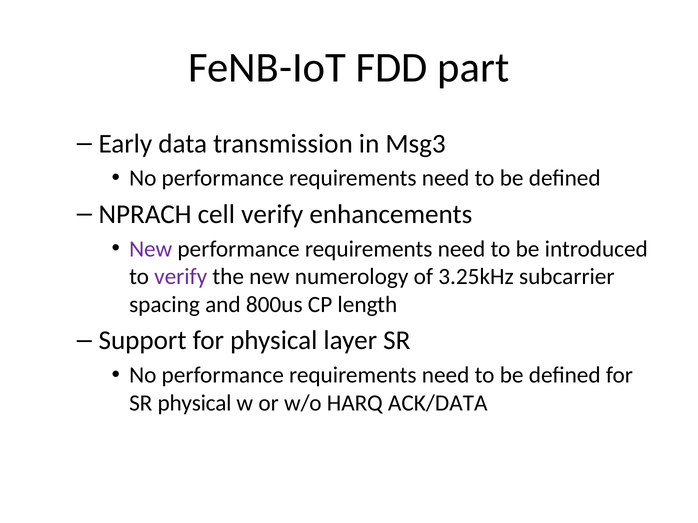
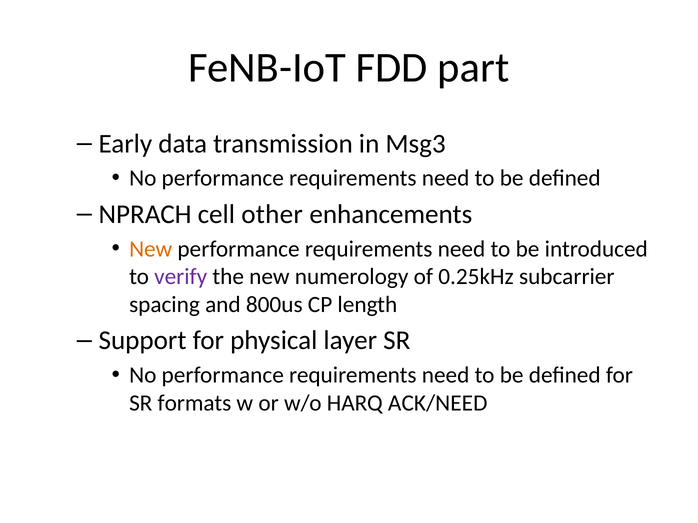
cell verify: verify -> other
New at (151, 249) colour: purple -> orange
3.25kHz: 3.25kHz -> 0.25kHz
SR physical: physical -> formats
ACK/DATA: ACK/DATA -> ACK/NEED
